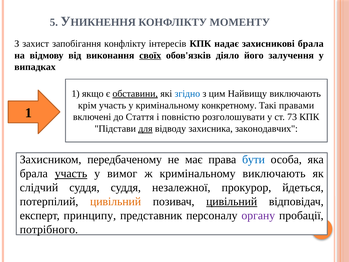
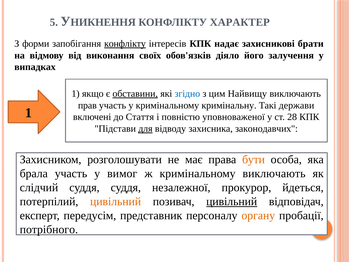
МОМЕНТУ: МОМЕНТУ -> ХАРАКТЕР
захист: захист -> форми
конфлікту at (125, 44) underline: none -> present
захисникові брала: брала -> брати
своїх underline: present -> none
крім: крім -> прав
конкретному: конкретному -> кримінальну
правами: правами -> держави
розголошувати: розголошувати -> уповноваженої
73: 73 -> 28
передбаченому: передбаченому -> розголошувати
бути colour: blue -> orange
участь at (71, 173) underline: present -> none
принципу: принципу -> передусім
органу colour: purple -> orange
